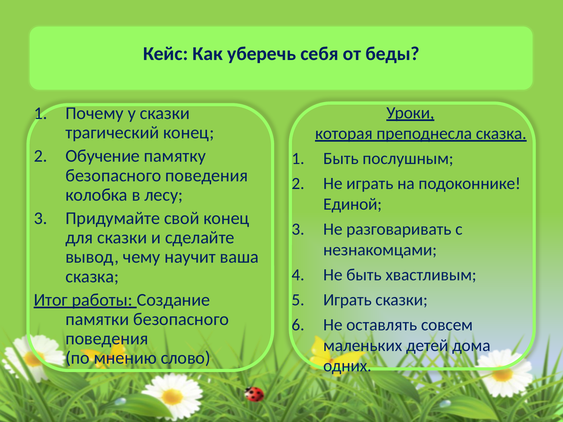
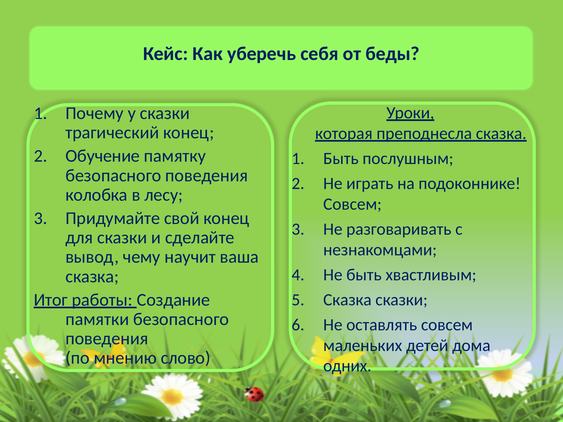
Единой at (353, 204): Единой -> Совсем
Играть at (347, 300): Играть -> Сказка
